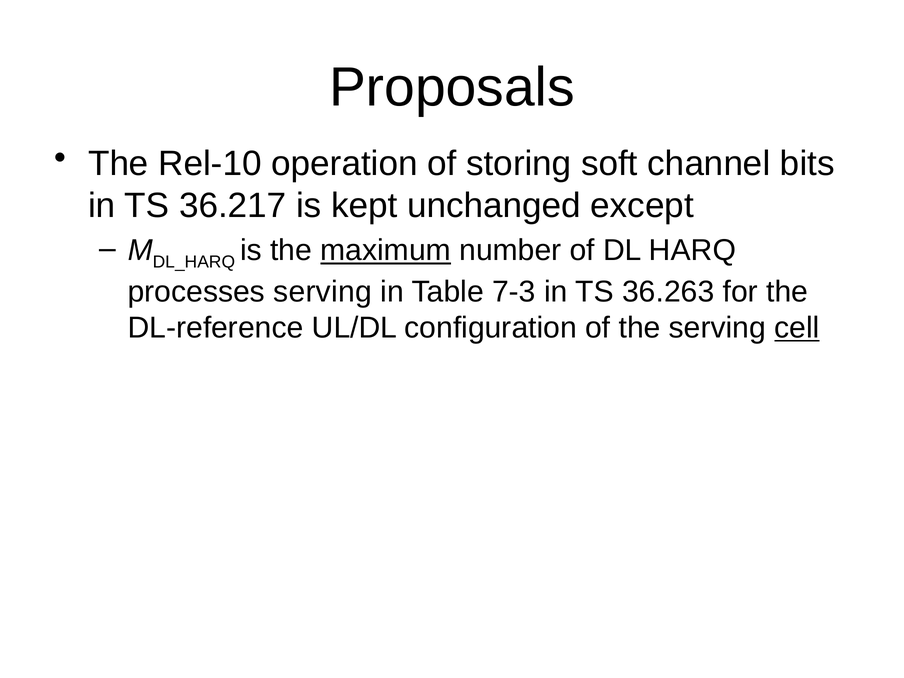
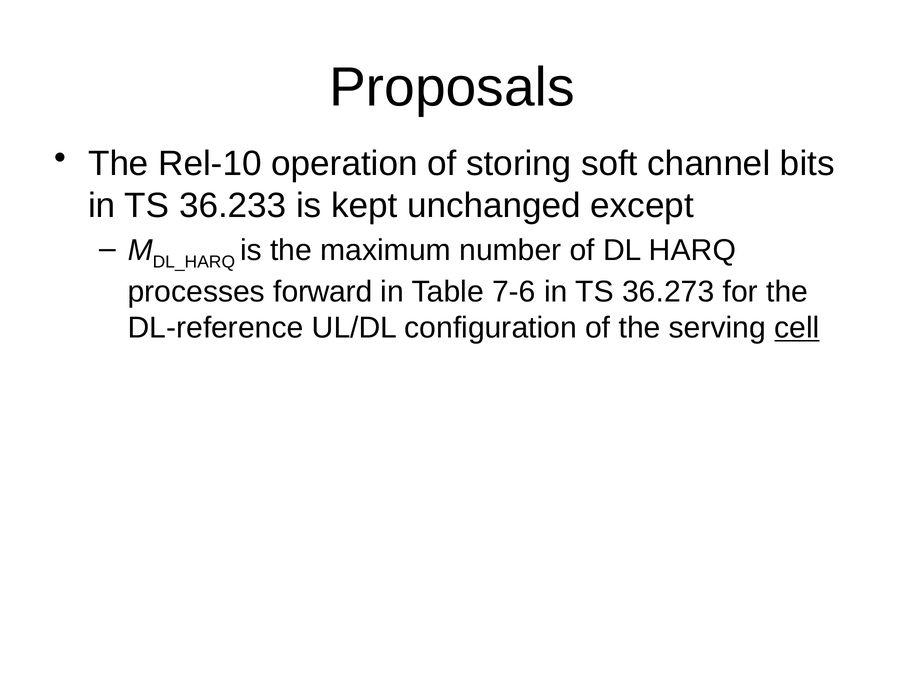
36.217: 36.217 -> 36.233
maximum underline: present -> none
processes serving: serving -> forward
7-3: 7-3 -> 7-6
36.263: 36.263 -> 36.273
